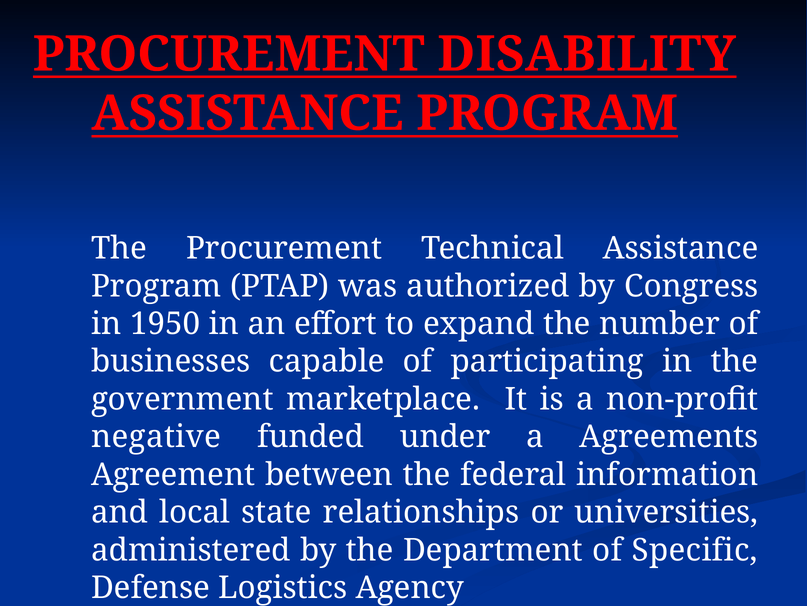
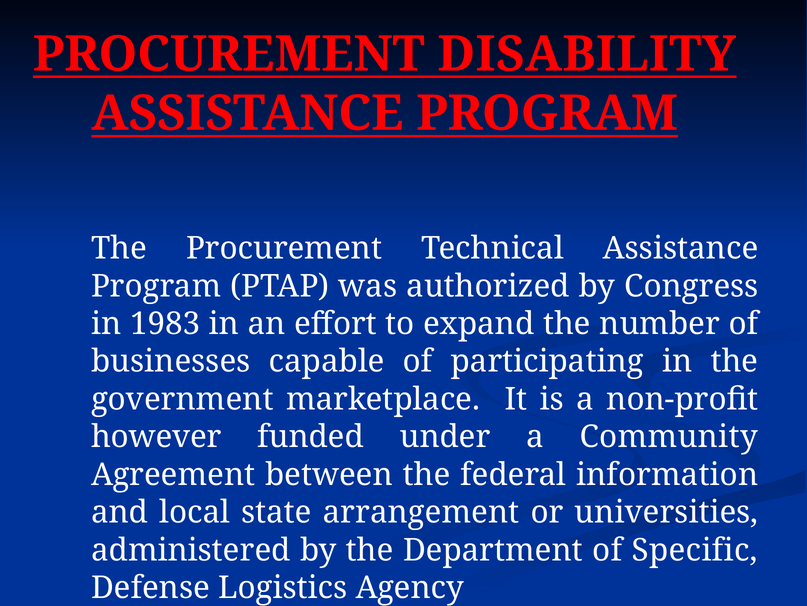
1950: 1950 -> 1983
negative: negative -> however
Agreements: Agreements -> Community
relationships: relationships -> arrangement
